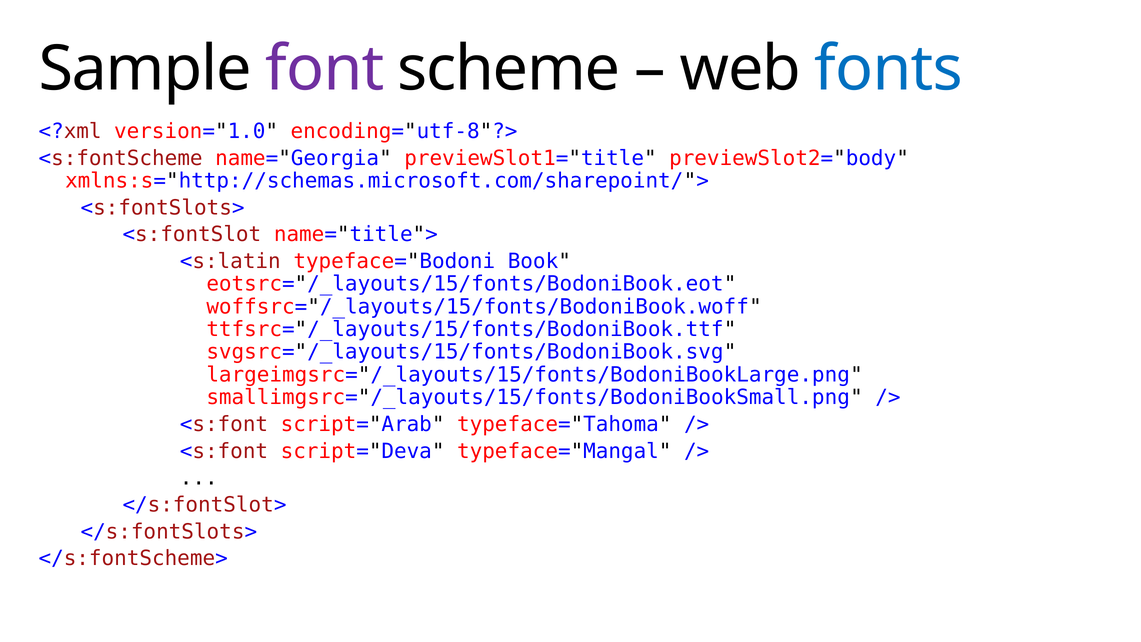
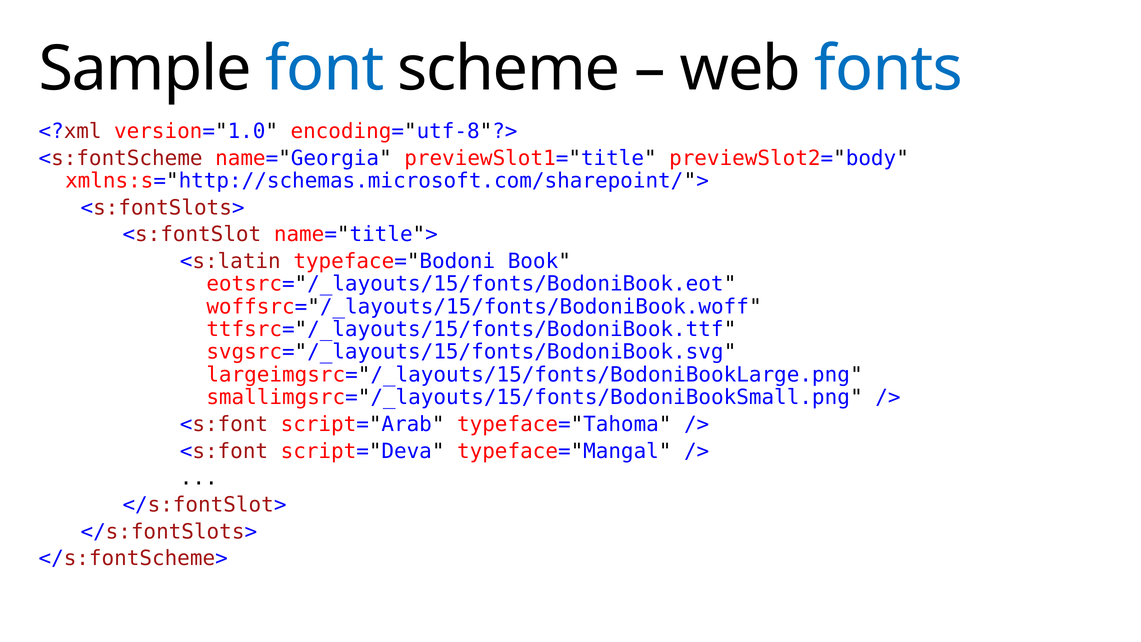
font colour: purple -> blue
